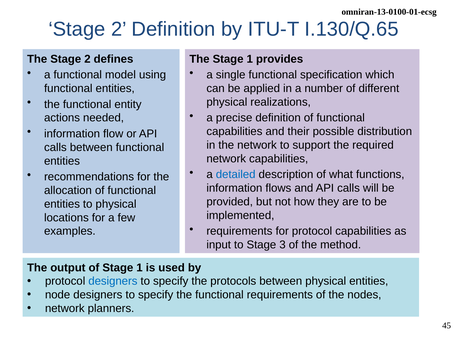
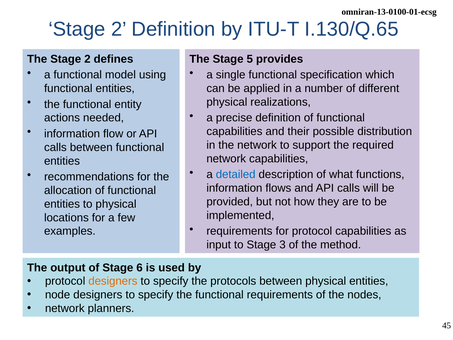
The Stage 1: 1 -> 5
of Stage 1: 1 -> 6
designers at (113, 281) colour: blue -> orange
